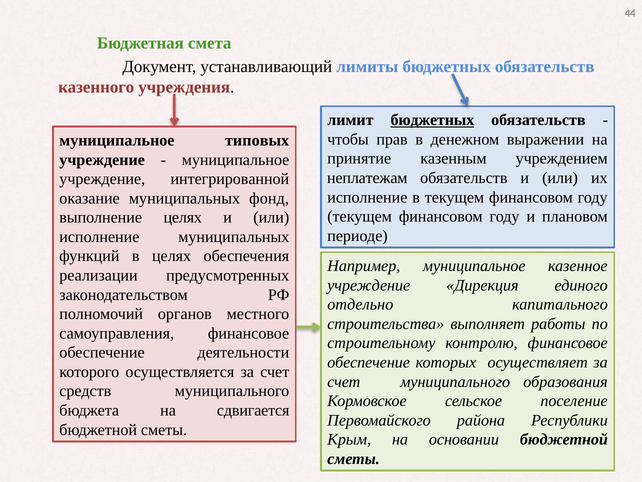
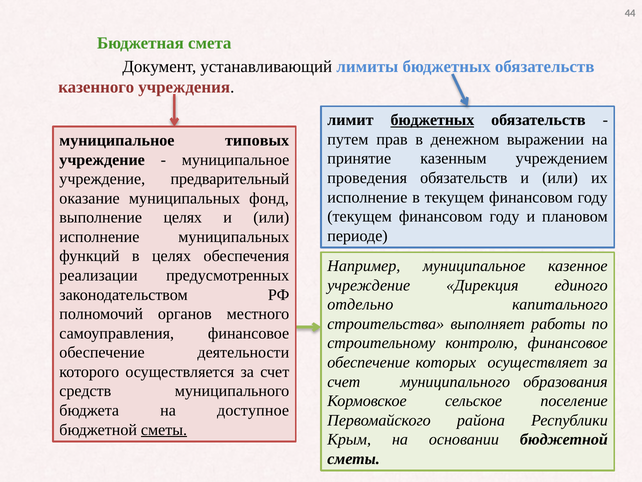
чтобы: чтобы -> путем
неплатежам: неплатежам -> проведения
интегрированной: интегрированной -> предварительный
сдвигается: сдвигается -> доступное
сметы at (164, 429) underline: none -> present
